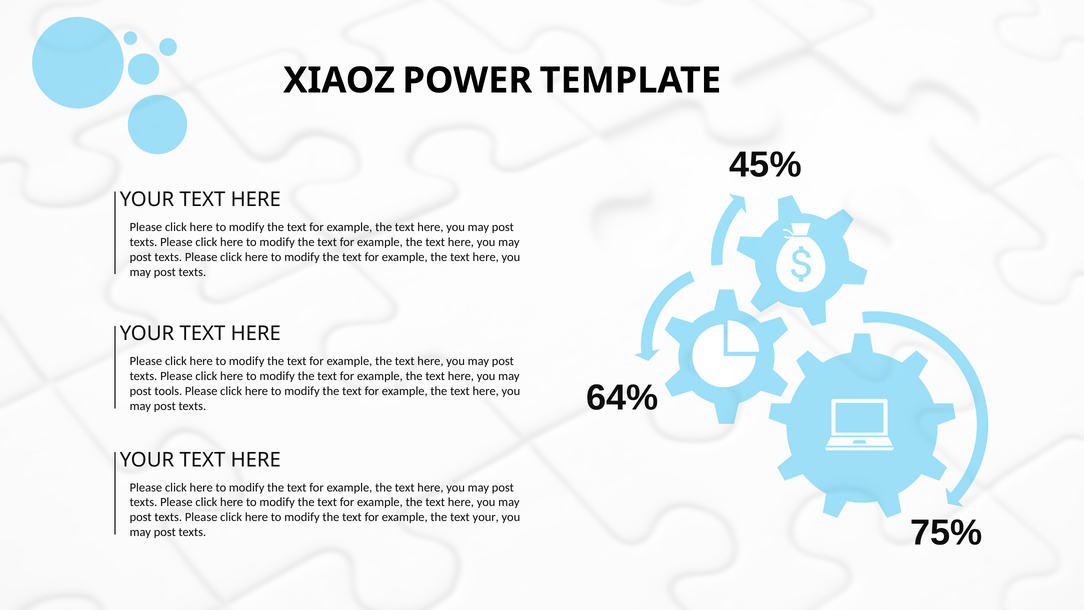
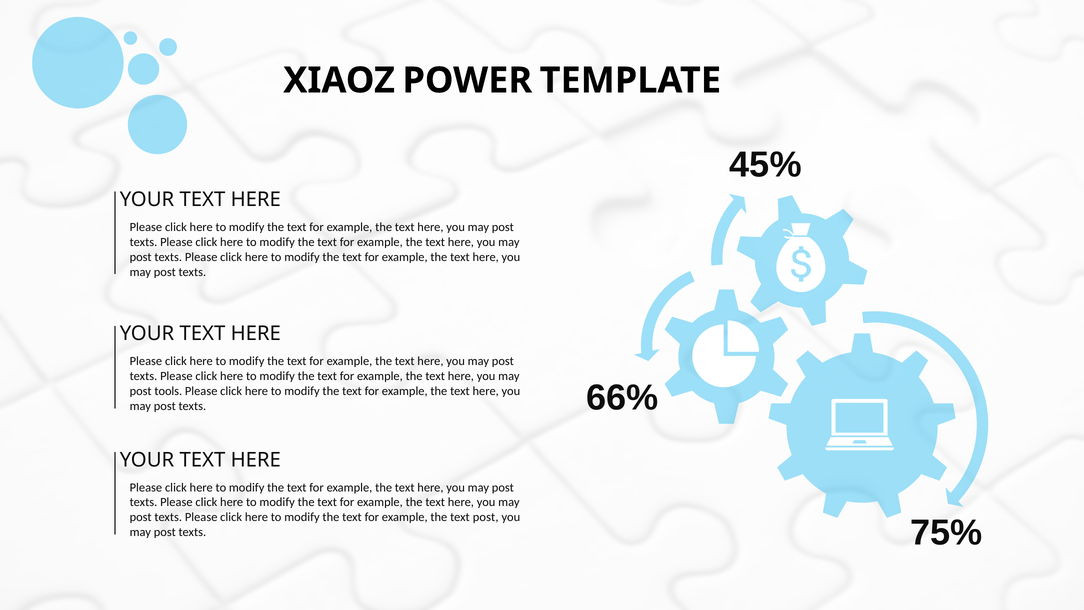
64%: 64% -> 66%
text your: your -> post
